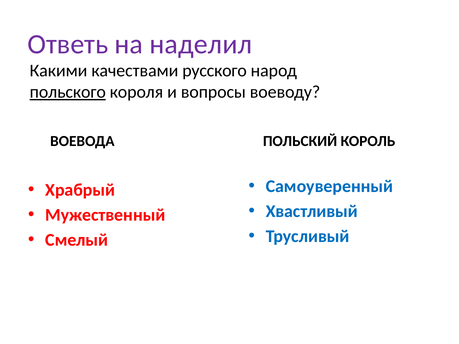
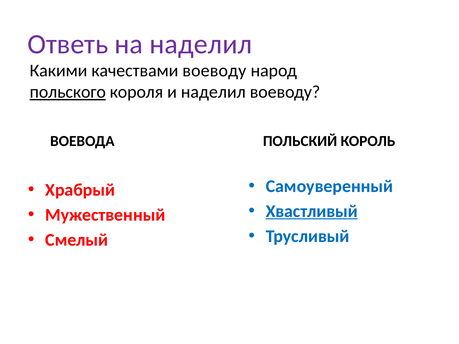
качествами русского: русского -> воеводу
и вопросы: вопросы -> наделил
Хвастливый underline: none -> present
